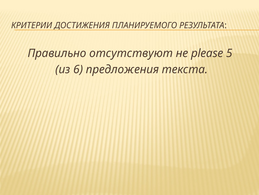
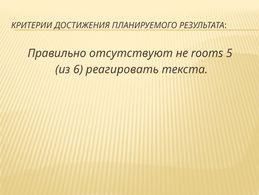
please: please -> rooms
предложения: предложения -> реагировать
